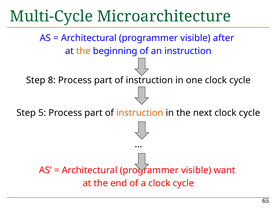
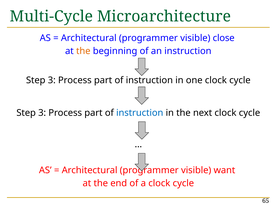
after: after -> close
8 at (52, 80): 8 -> 3
5 at (42, 113): 5 -> 3
instruction at (140, 113) colour: orange -> blue
